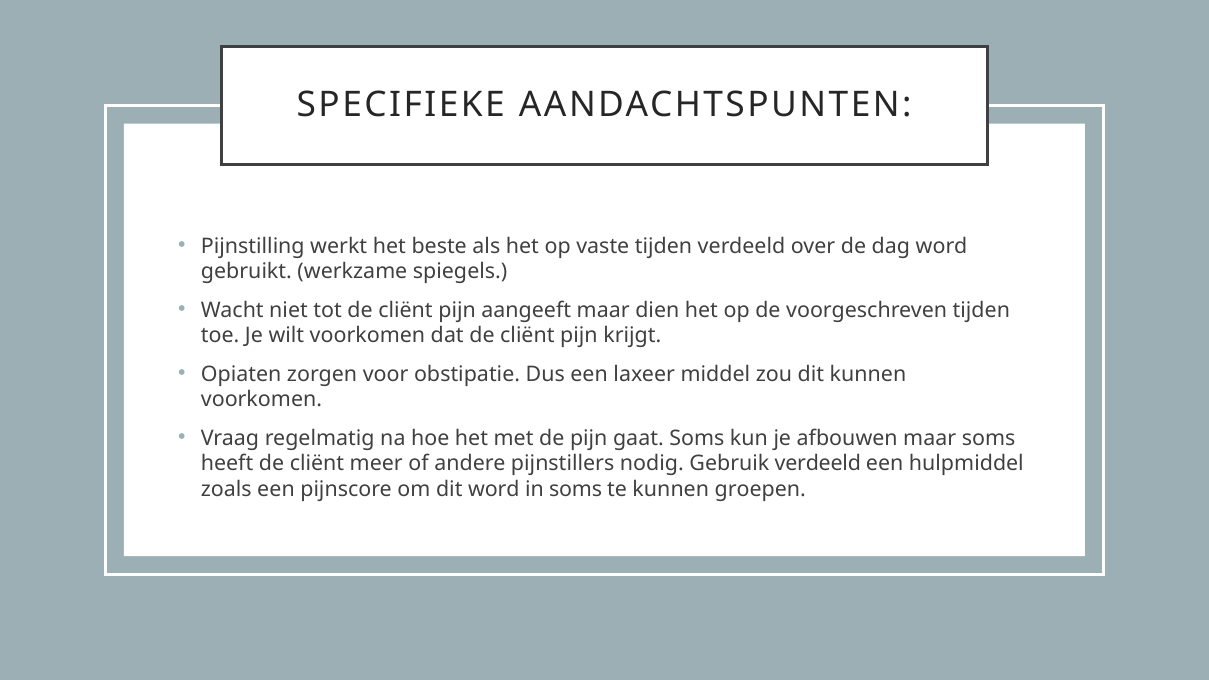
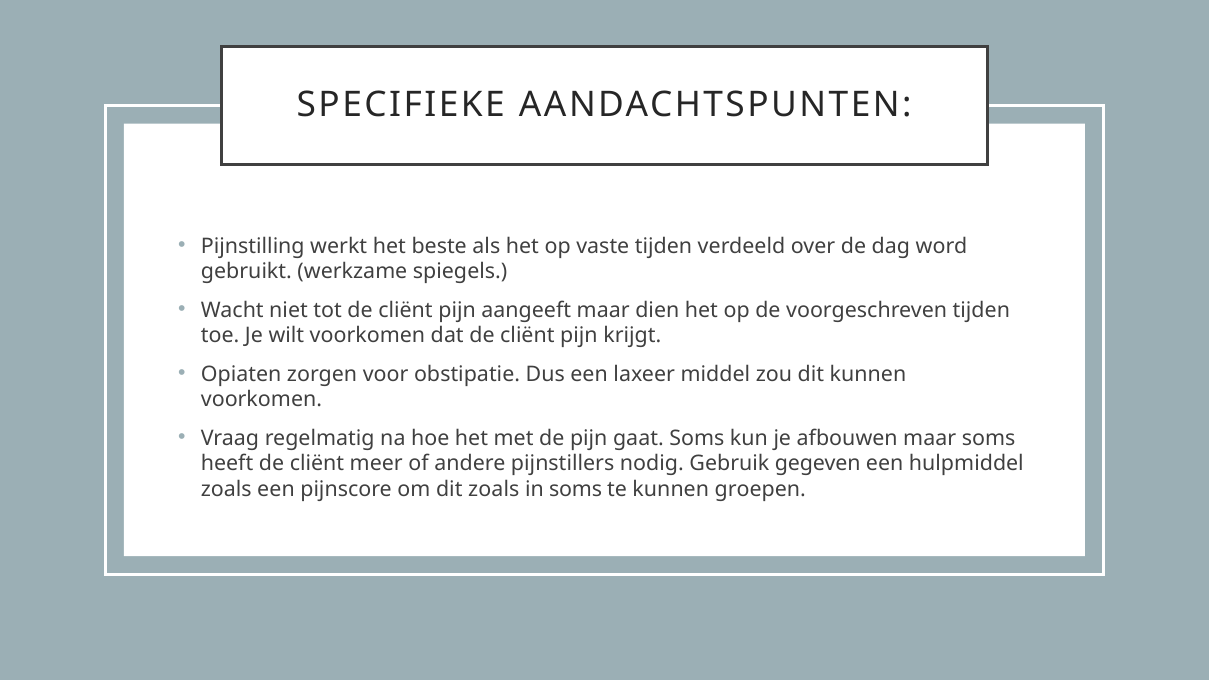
Gebruik verdeeld: verdeeld -> gegeven
dit word: word -> zoals
